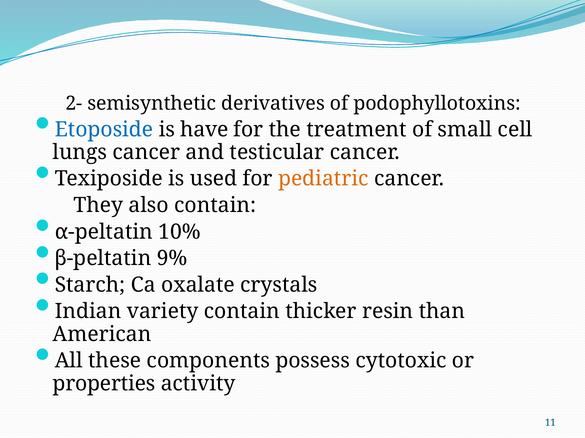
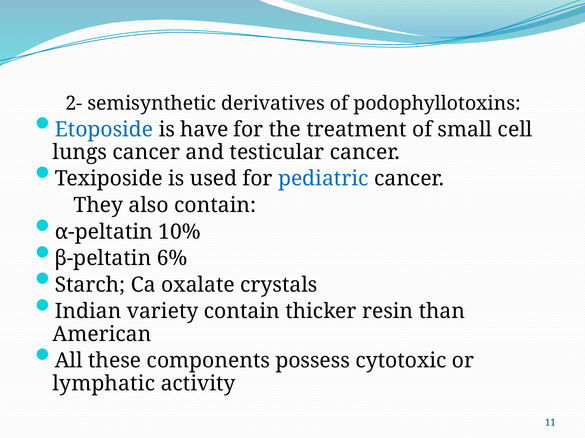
pediatric colour: orange -> blue
9%: 9% -> 6%
properties: properties -> lymphatic
